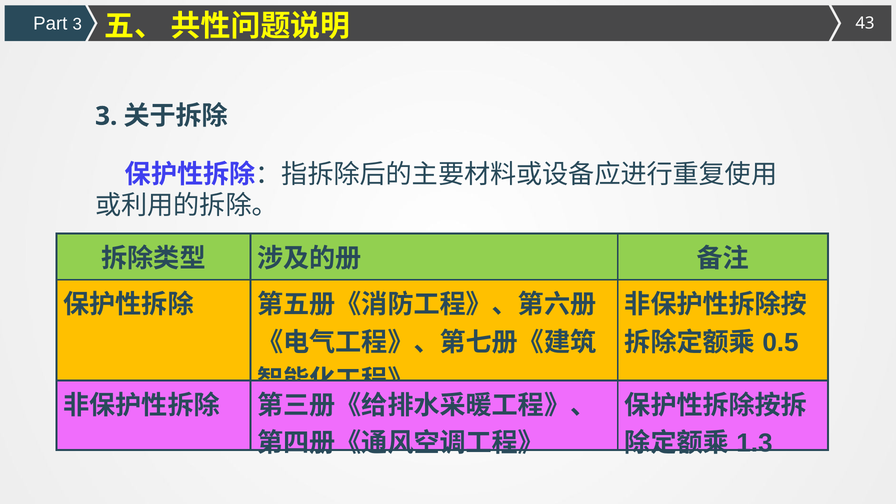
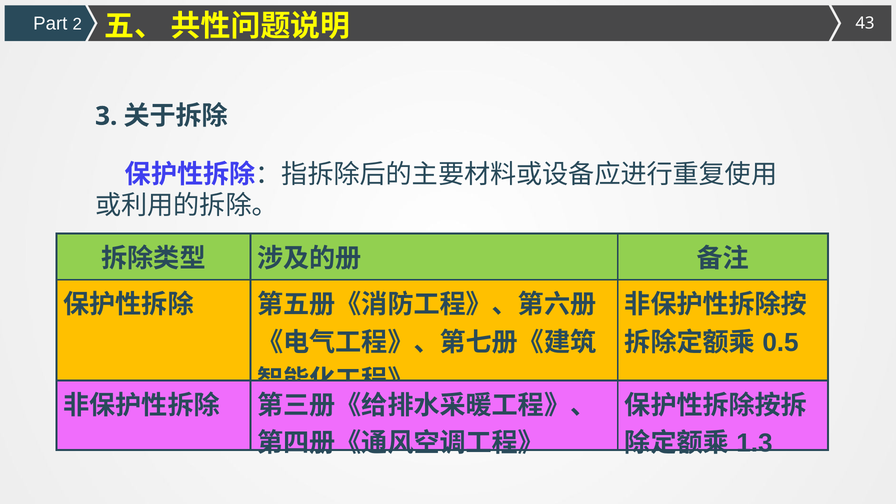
Part 3: 3 -> 2
